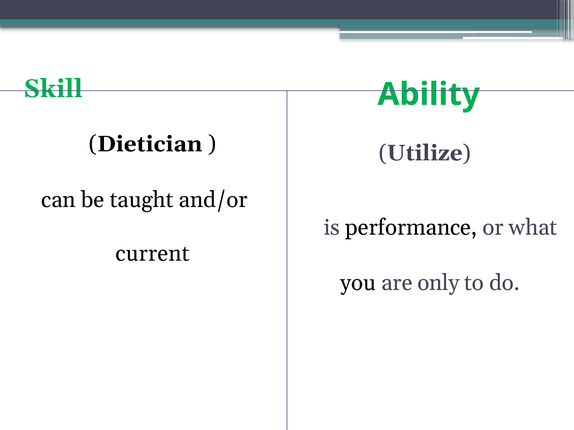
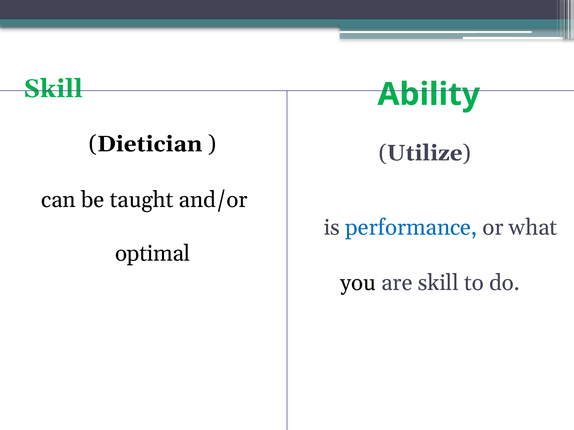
performance colour: black -> blue
current: current -> optimal
are only: only -> skill
